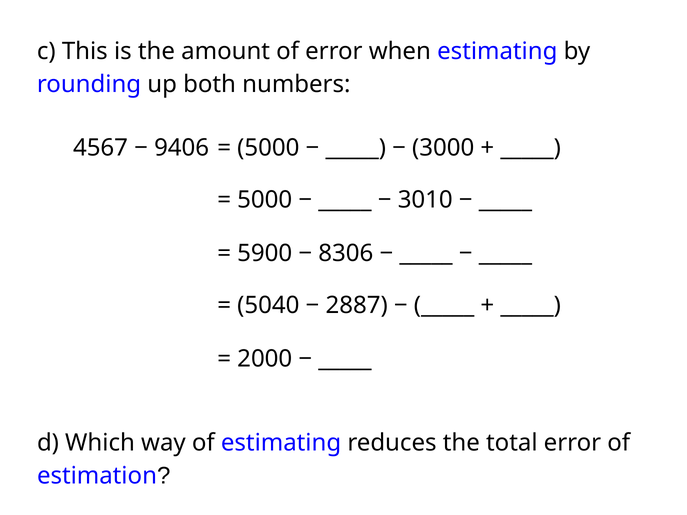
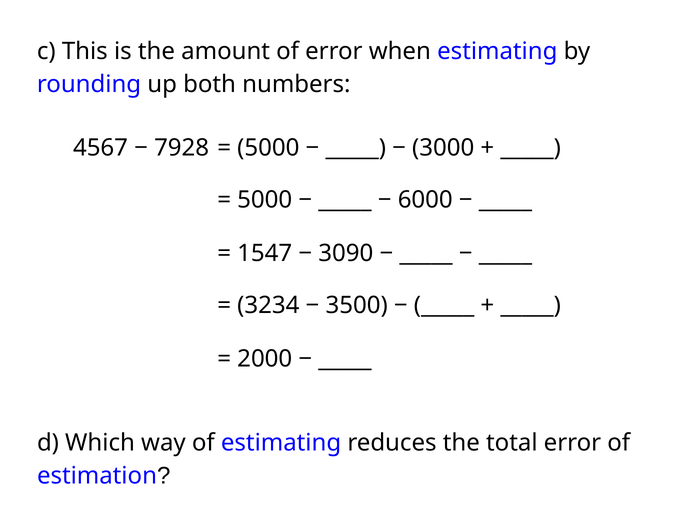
9406: 9406 -> 7928
3010: 3010 -> 6000
5900: 5900 -> 1547
8306: 8306 -> 3090
5040: 5040 -> 3234
2887: 2887 -> 3500
